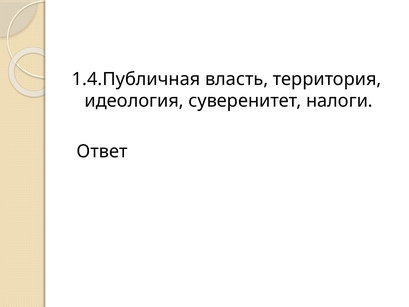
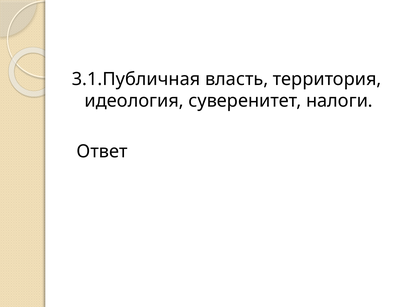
1.4.Публичная: 1.4.Публичная -> 3.1.Публичная
